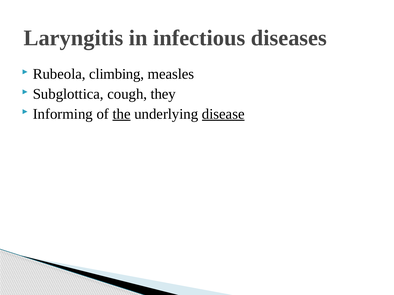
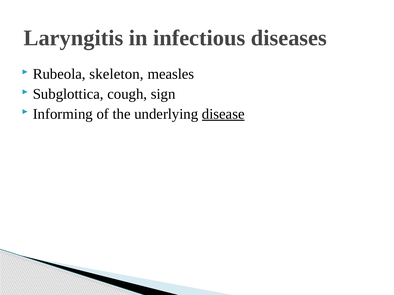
climbing: climbing -> skeleton
they: they -> sign
the underline: present -> none
